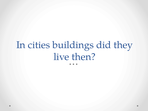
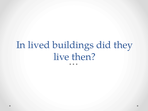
cities: cities -> lived
